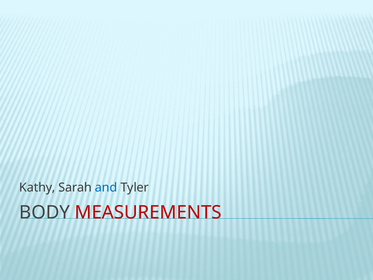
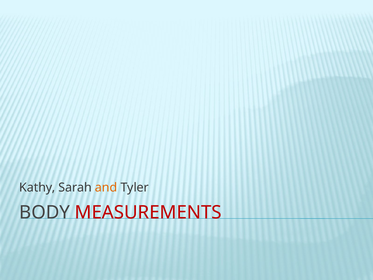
and colour: blue -> orange
